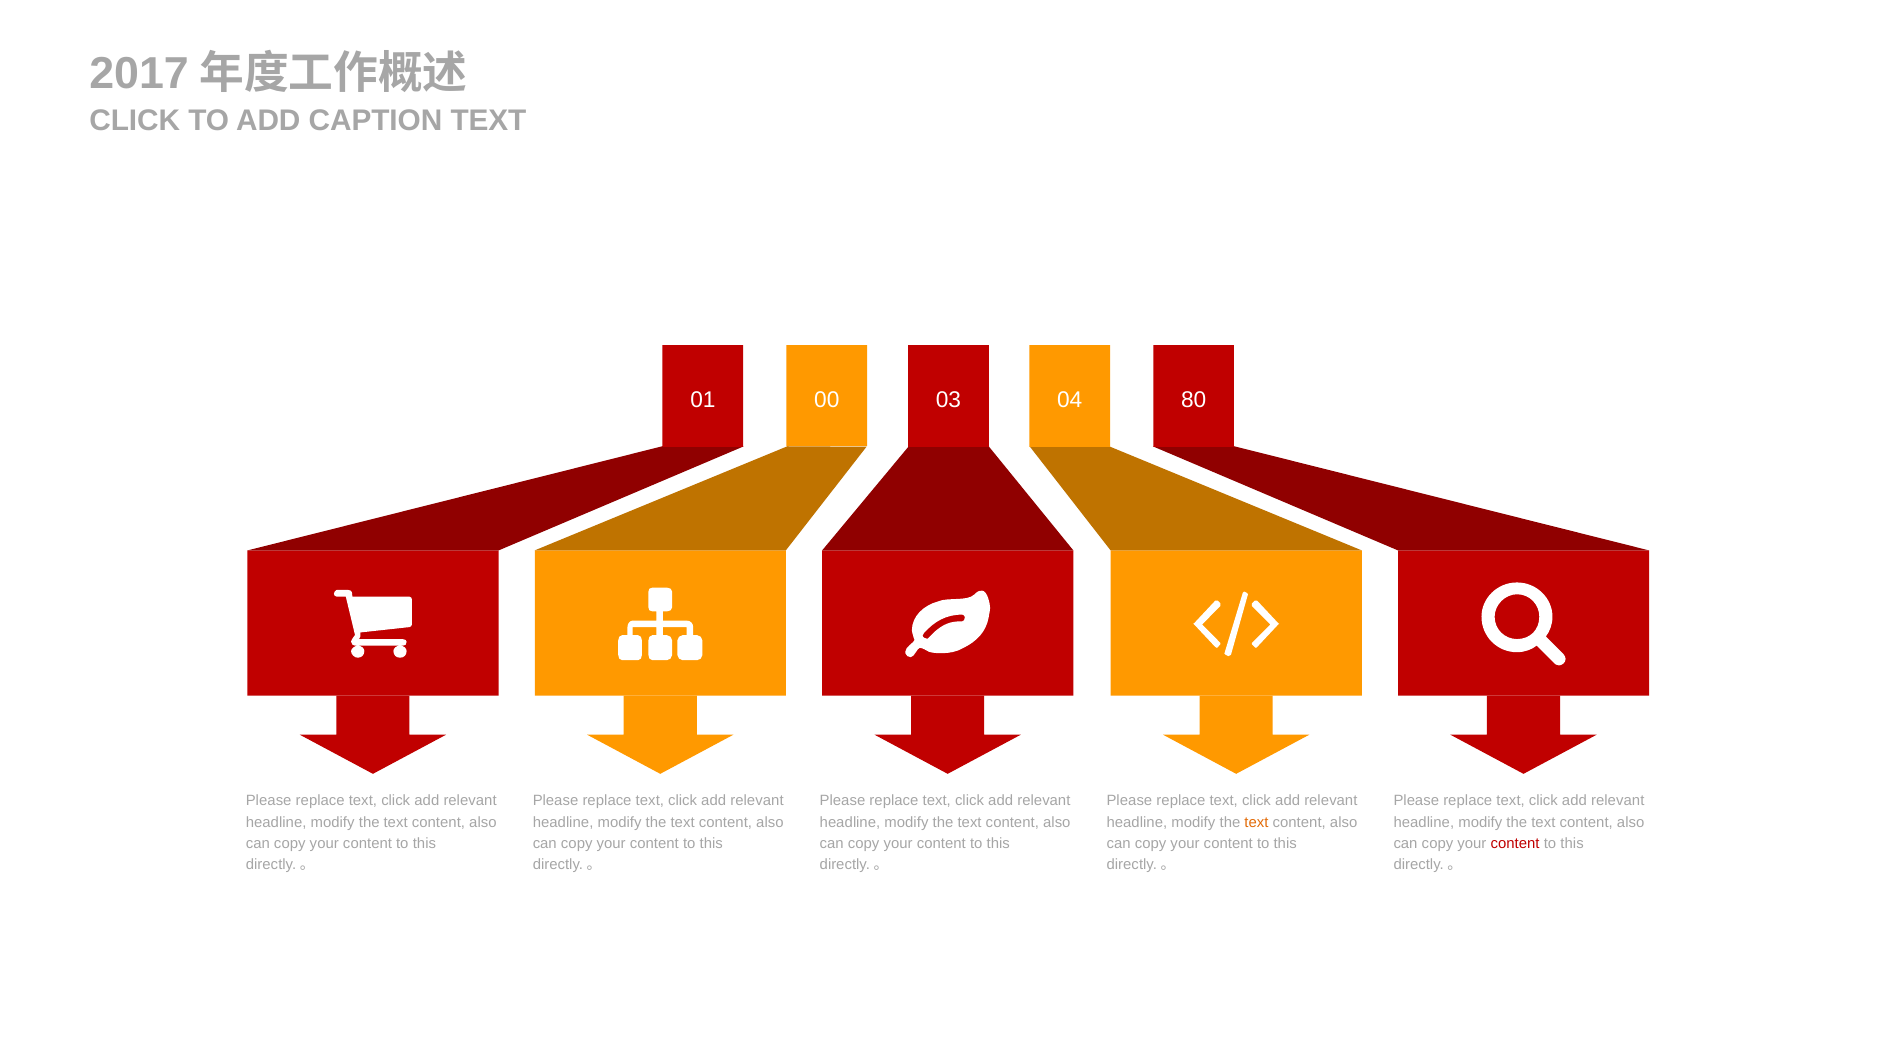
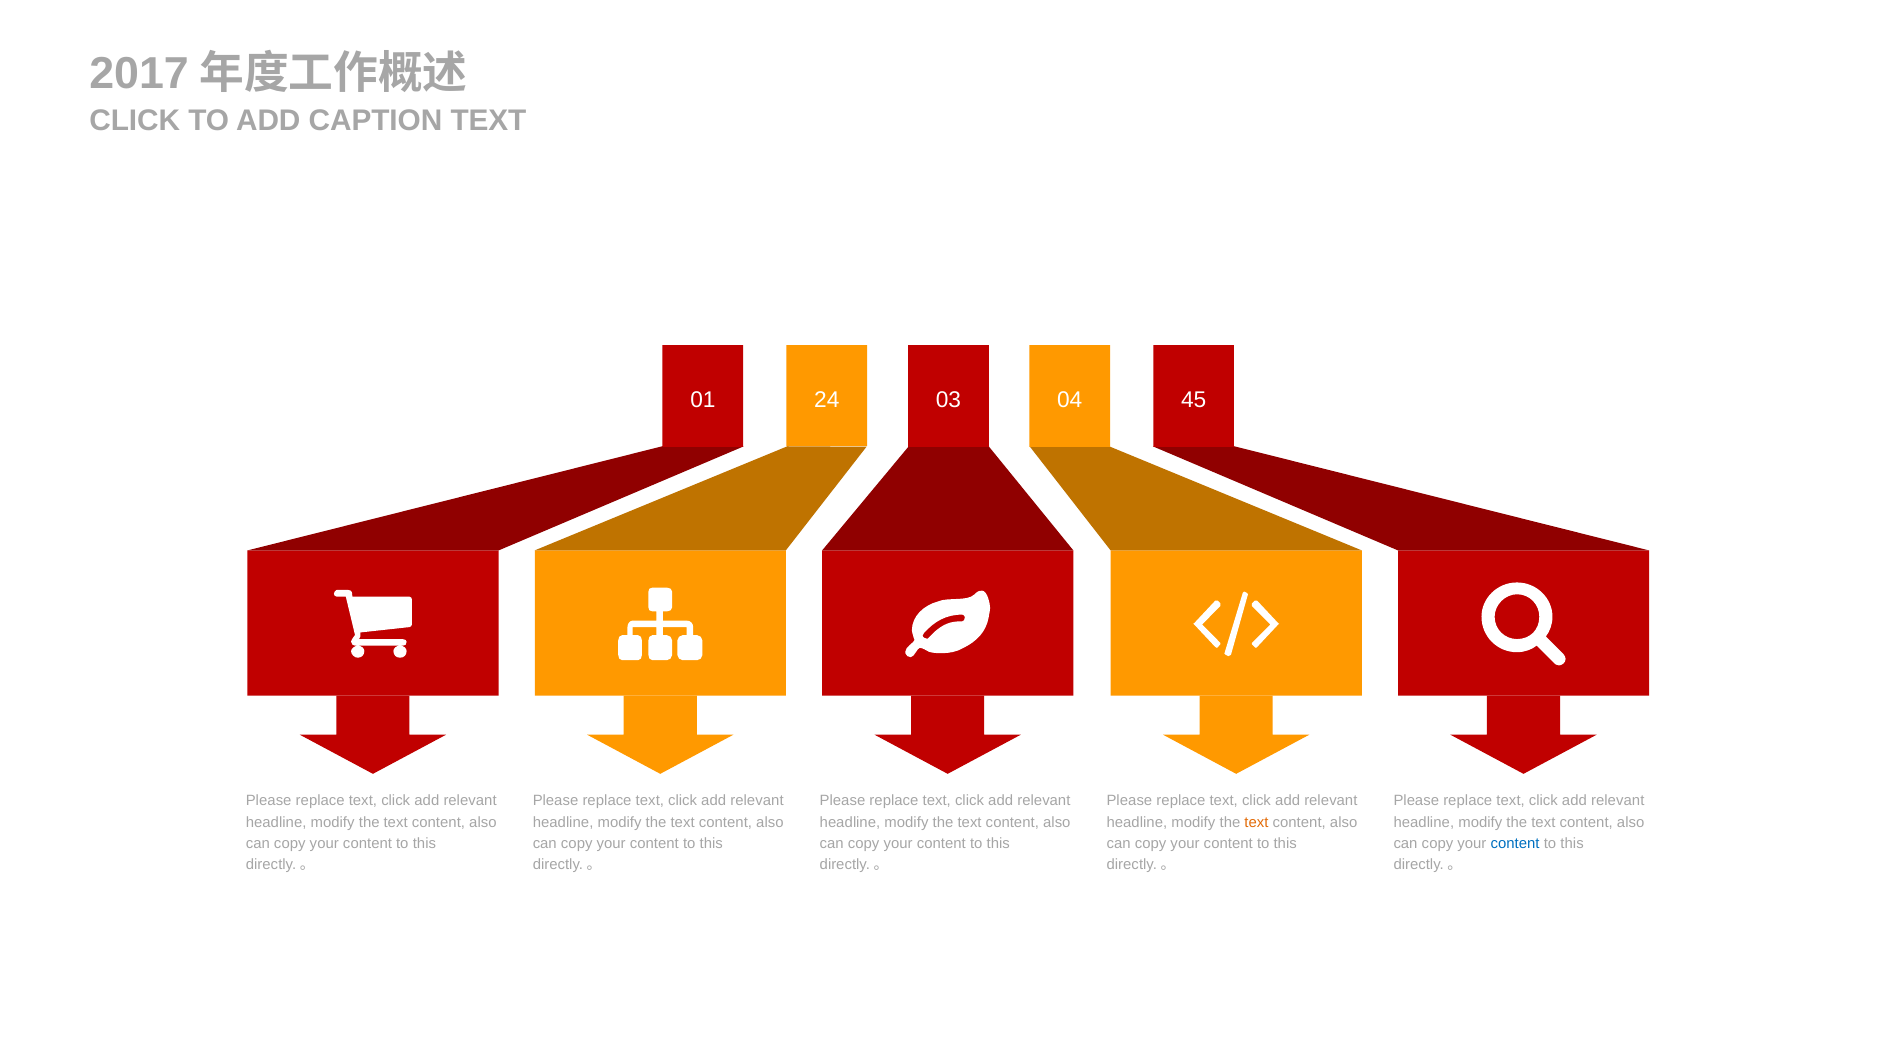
00: 00 -> 24
80: 80 -> 45
content at (1515, 844) colour: red -> blue
